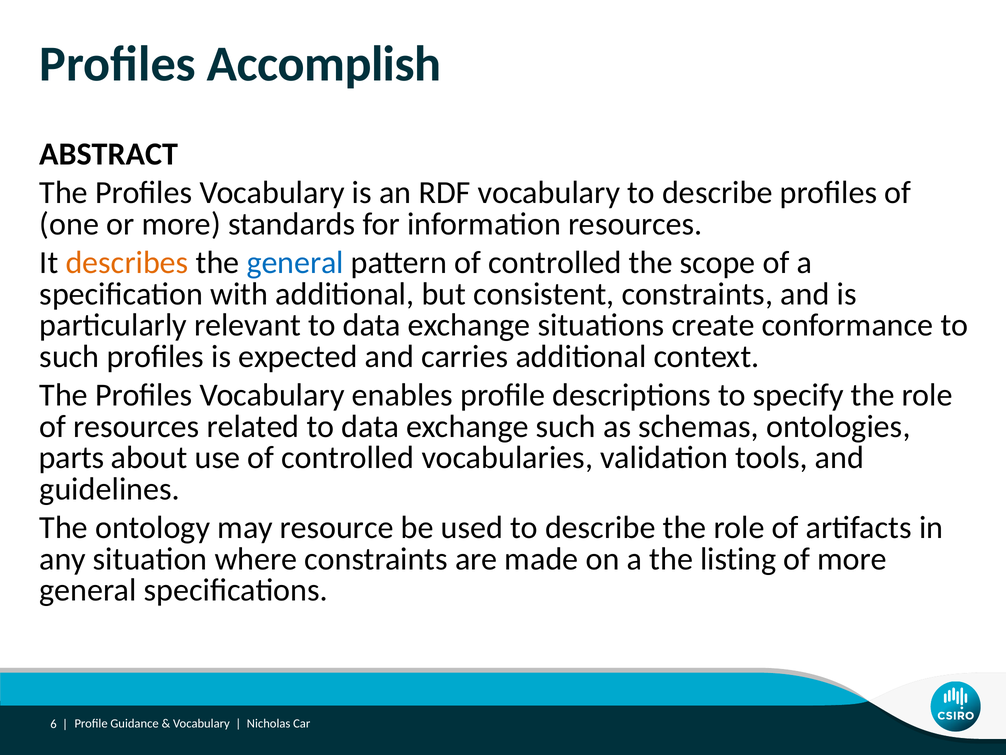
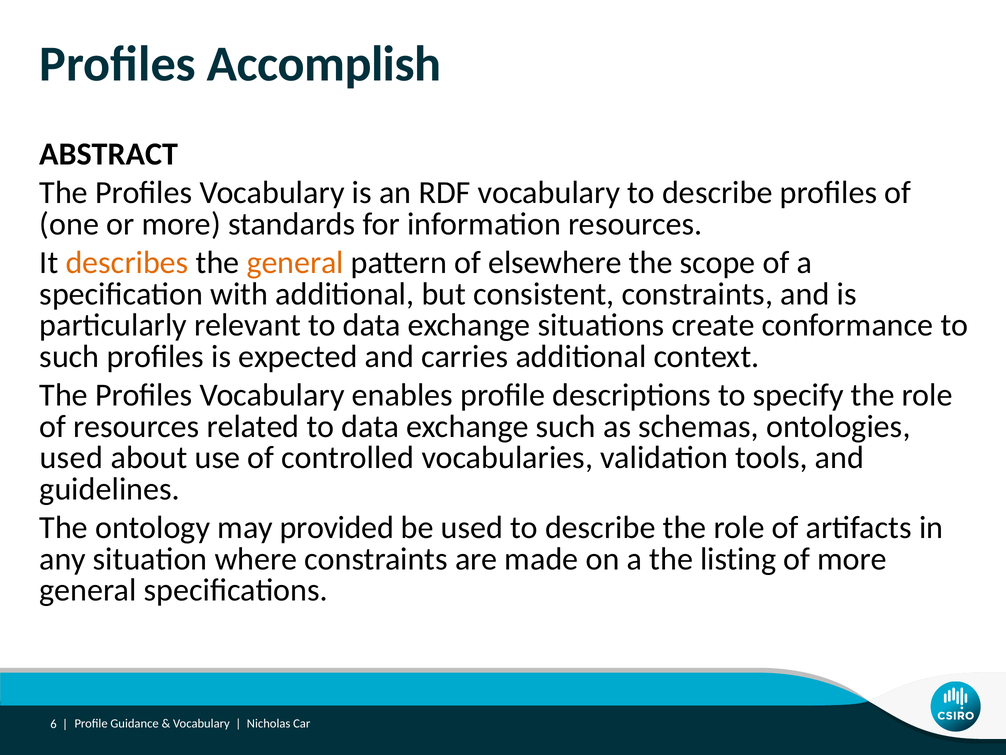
general at (295, 263) colour: blue -> orange
pattern of controlled: controlled -> elsewhere
parts at (72, 457): parts -> used
resource: resource -> provided
